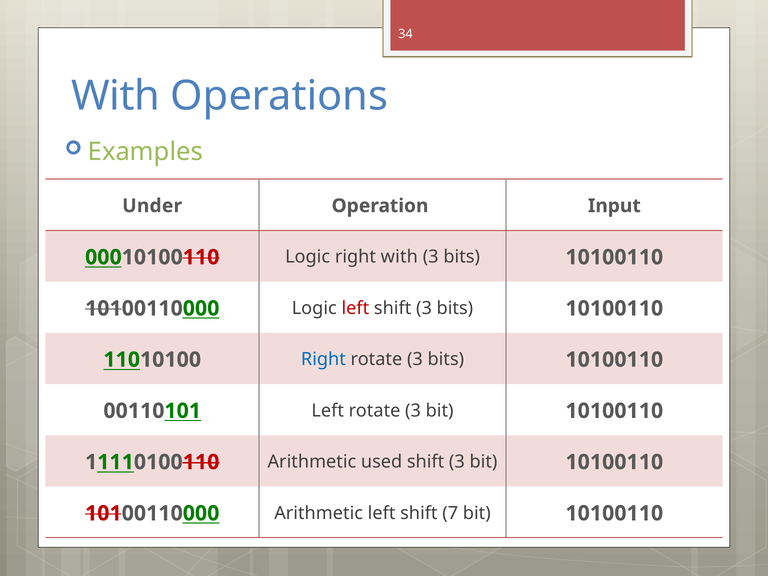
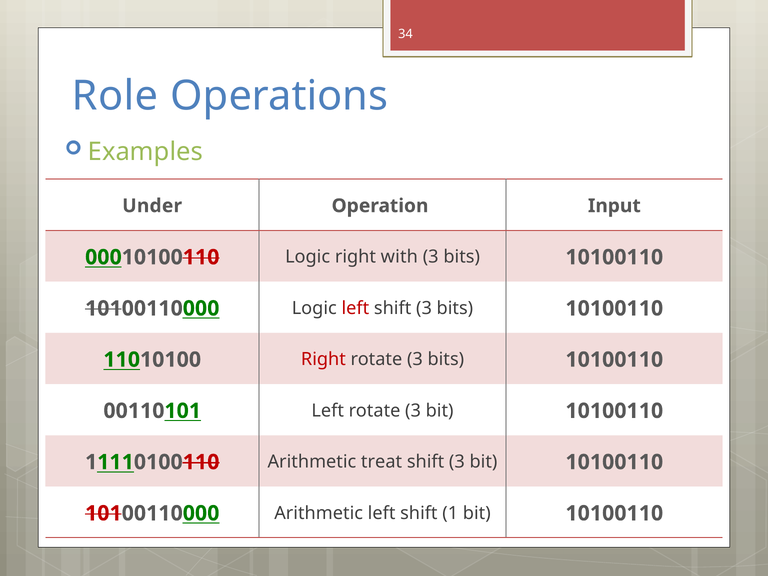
With at (116, 96): With -> Role
Right at (323, 359) colour: blue -> red
used: used -> treat
7: 7 -> 1
